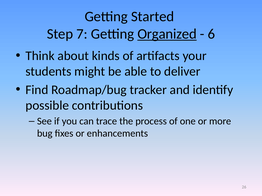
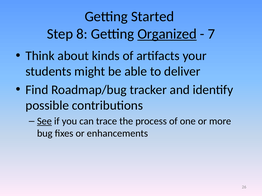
7: 7 -> 8
6: 6 -> 7
See underline: none -> present
